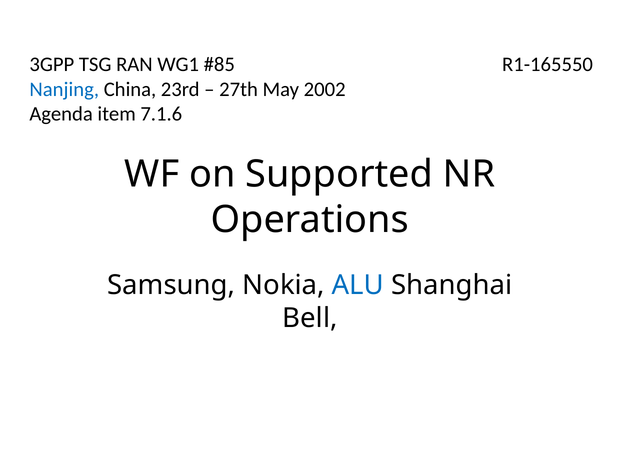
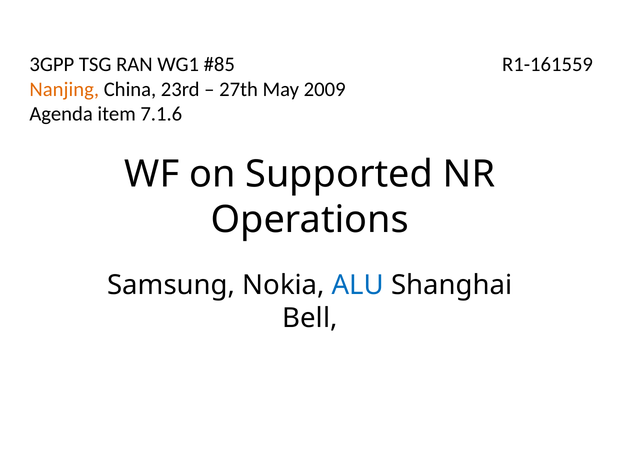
R1-165550: R1-165550 -> R1-161559
Nanjing colour: blue -> orange
2002: 2002 -> 2009
